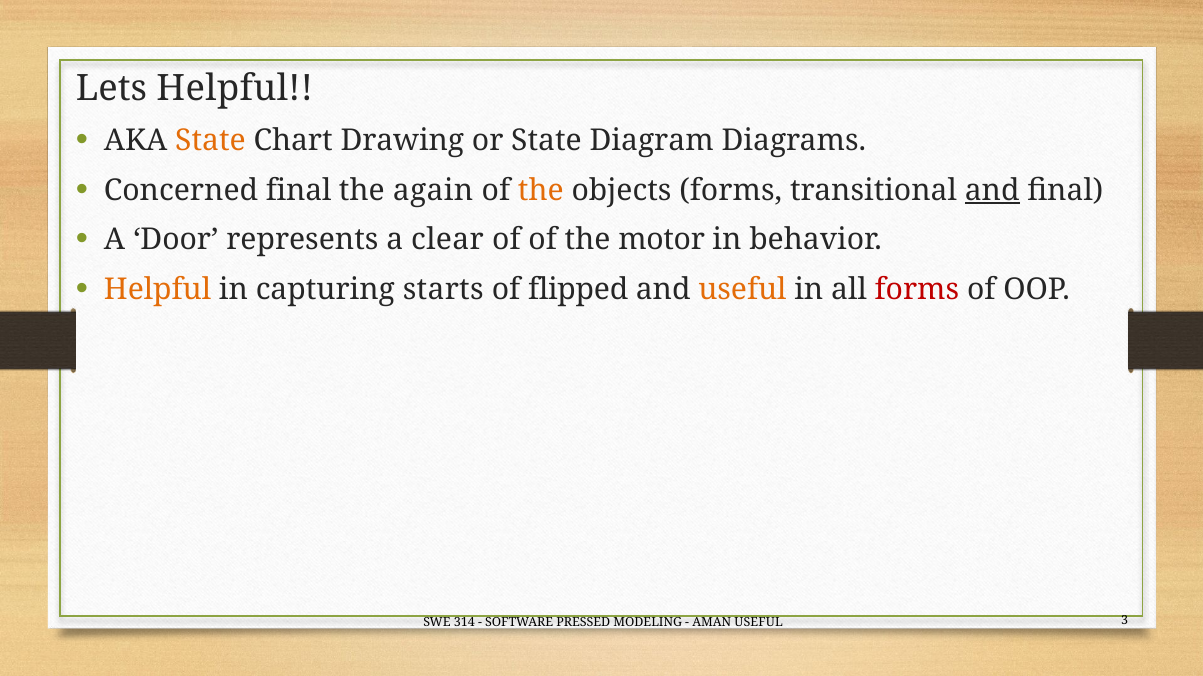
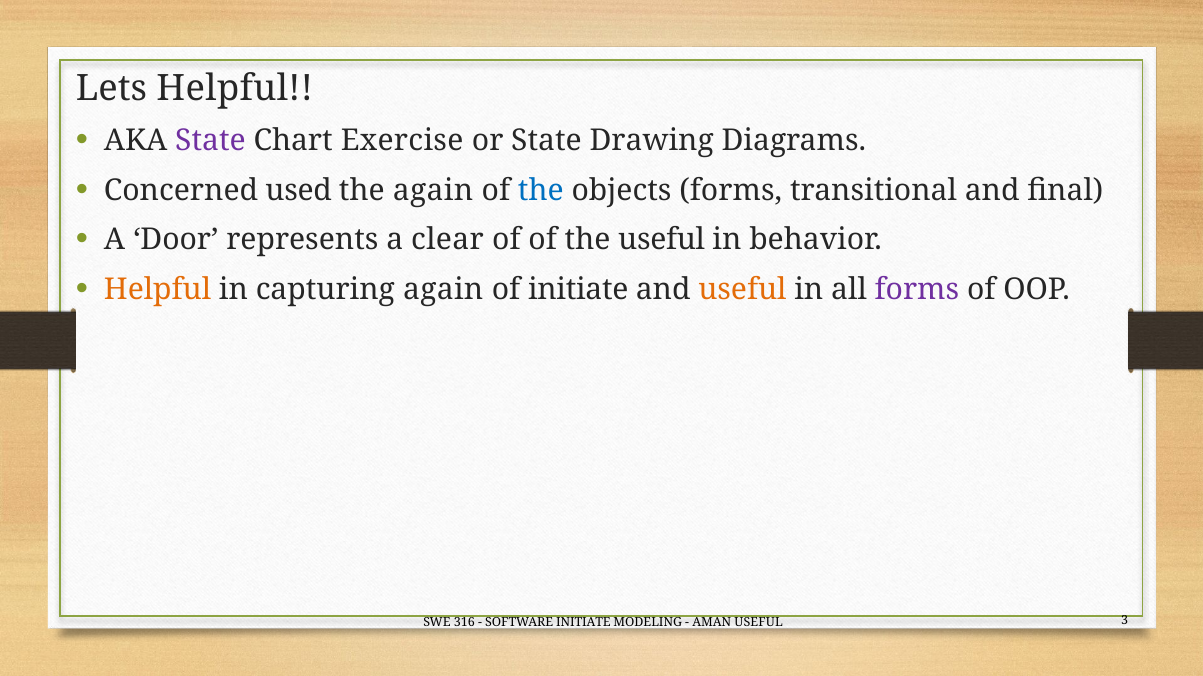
State at (210, 141) colour: orange -> purple
Drawing: Drawing -> Exercise
Diagram: Diagram -> Drawing
Concerned final: final -> used
the at (541, 190) colour: orange -> blue
and at (992, 190) underline: present -> none
the motor: motor -> useful
capturing starts: starts -> again
of flipped: flipped -> initiate
forms at (917, 290) colour: red -> purple
314: 314 -> 316
SOFTWARE PRESSED: PRESSED -> INITIATE
